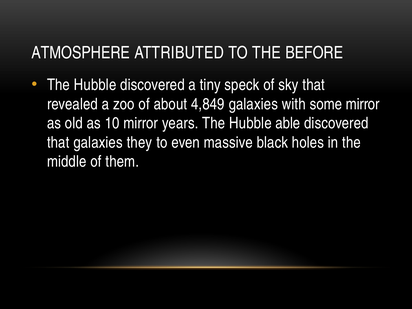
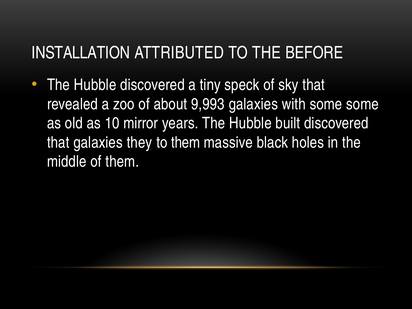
ATMOSPHERE: ATMOSPHERE -> INSTALLATION
4,849: 4,849 -> 9,993
some mirror: mirror -> some
able: able -> built
to even: even -> them
